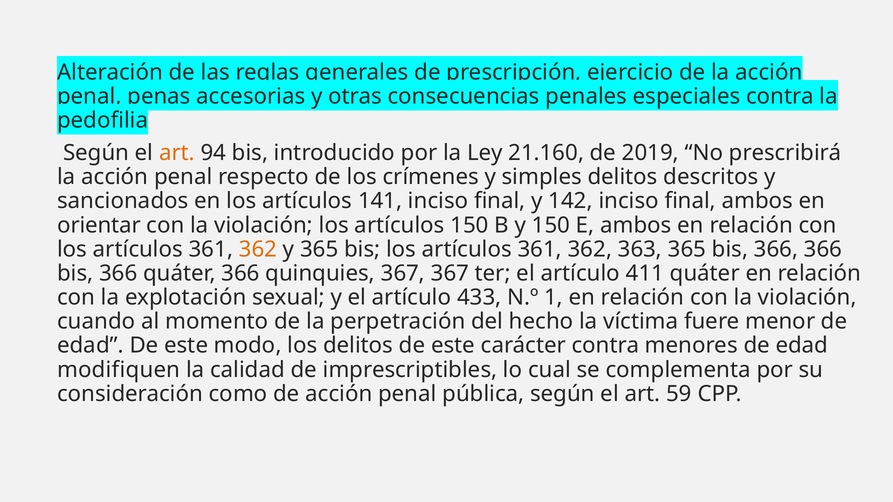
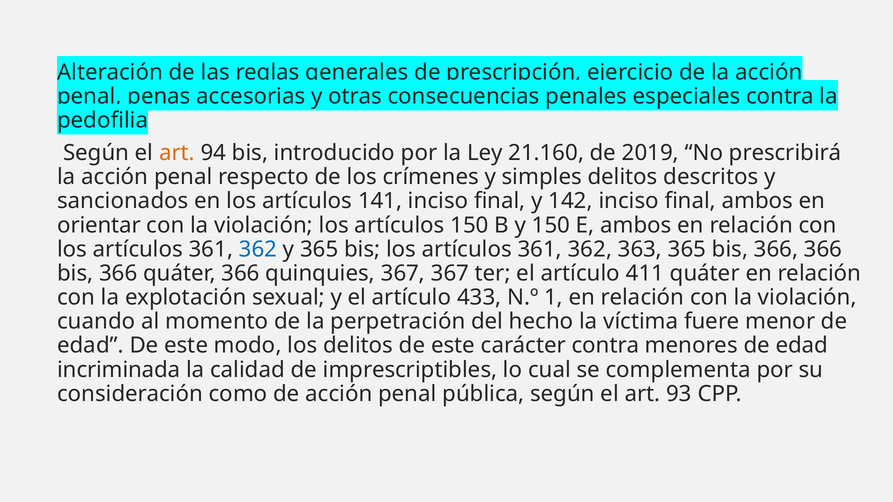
362 at (258, 249) colour: orange -> blue
modifiquen: modifiquen -> incriminada
59: 59 -> 93
